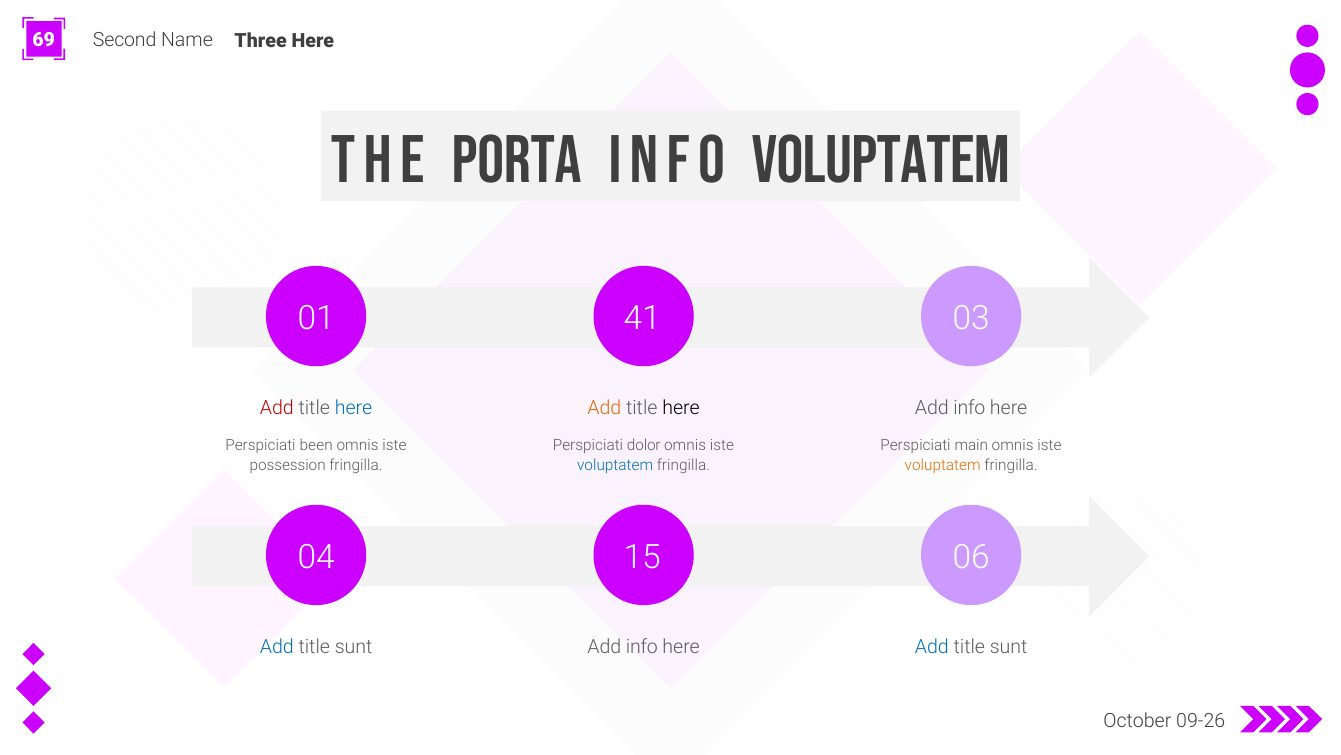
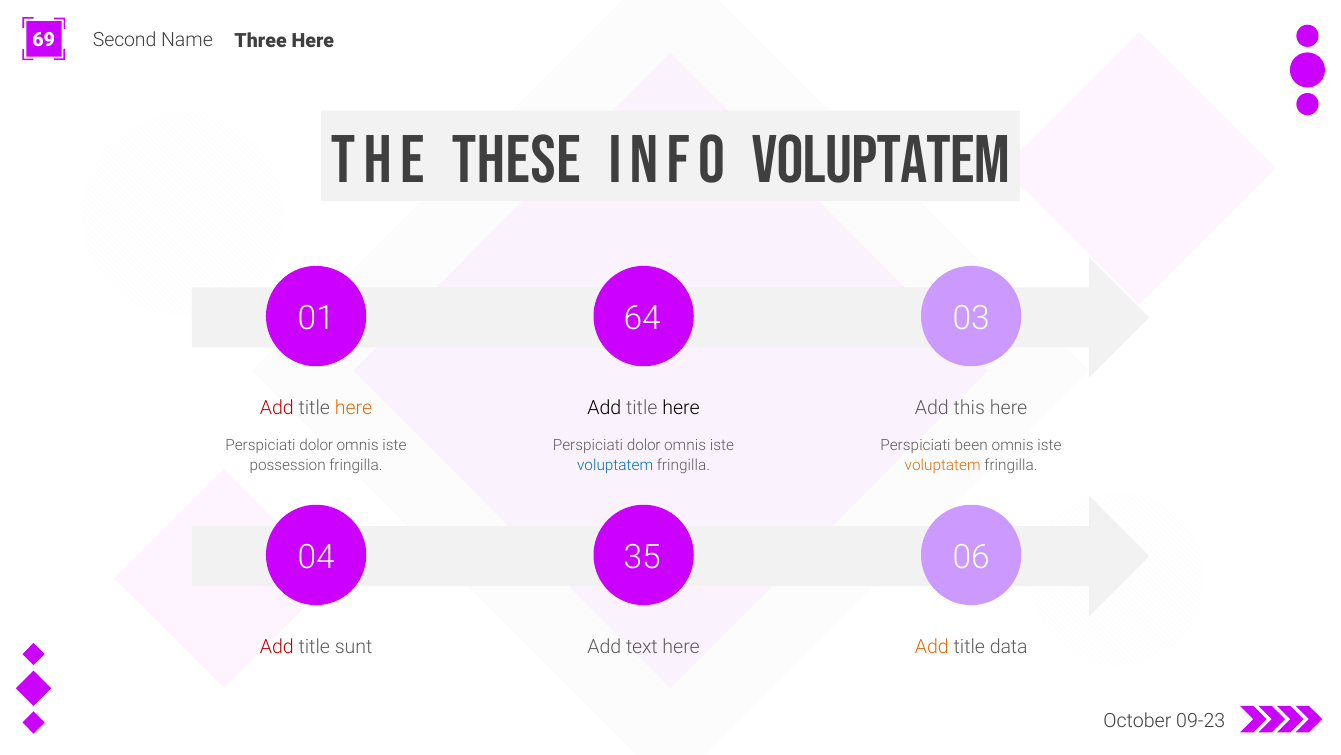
porta: porta -> these
41: 41 -> 64
here at (354, 408) colour: blue -> orange
Add at (604, 408) colour: orange -> black
info at (969, 408): info -> this
been at (316, 445): been -> dolor
main: main -> been
15: 15 -> 35
Add at (277, 646) colour: blue -> red
info at (642, 646): info -> text
Add at (932, 646) colour: blue -> orange
sunt at (1009, 646): sunt -> data
09-26: 09-26 -> 09-23
